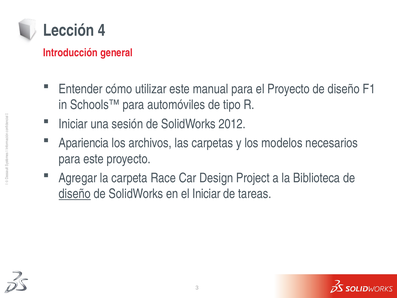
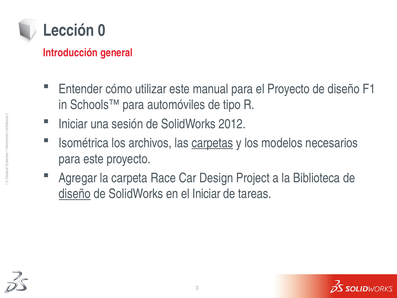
4: 4 -> 0
Apariencia: Apariencia -> Isométrica
carpetas underline: none -> present
